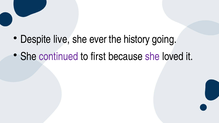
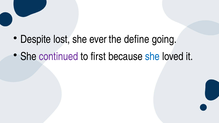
live: live -> lost
history: history -> define
she at (152, 56) colour: purple -> blue
